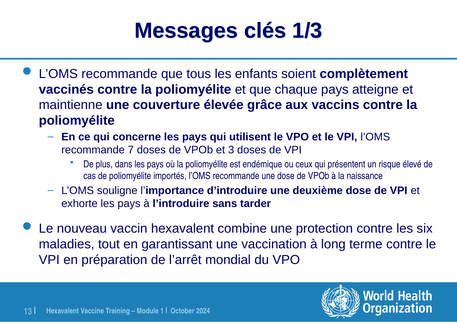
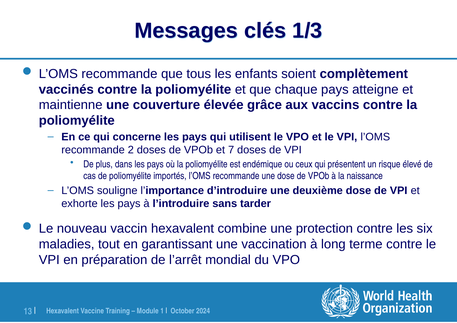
7: 7 -> 2
3: 3 -> 7
